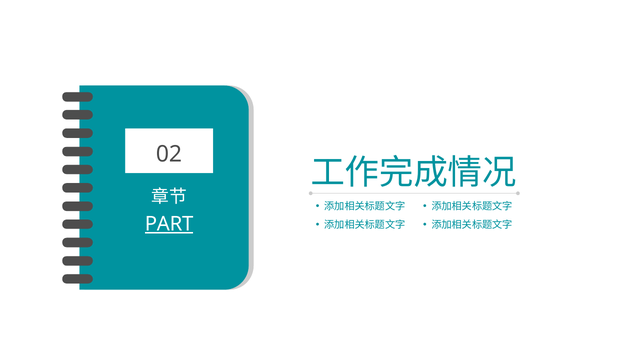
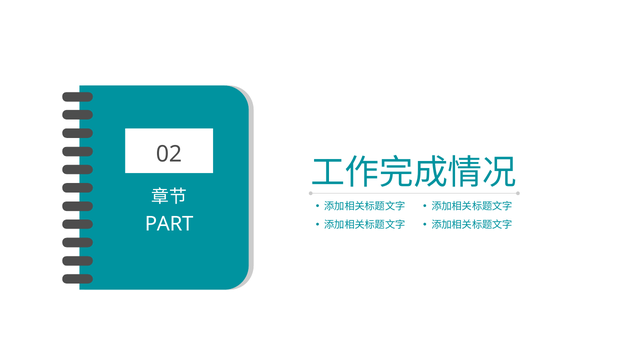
PART underline: present -> none
